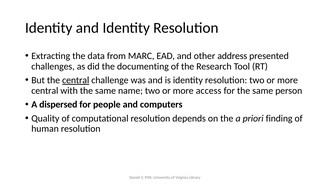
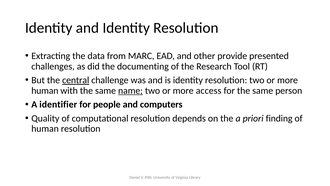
address: address -> provide
central at (45, 90): central -> human
name underline: none -> present
dispersed: dispersed -> identifier
